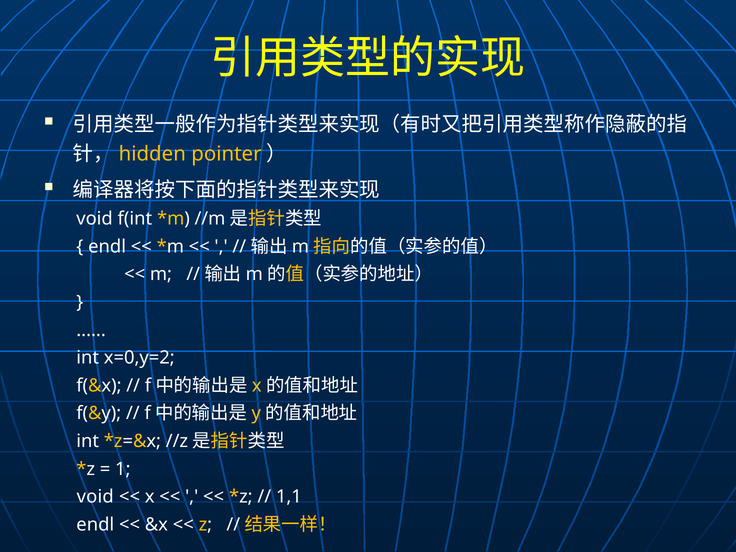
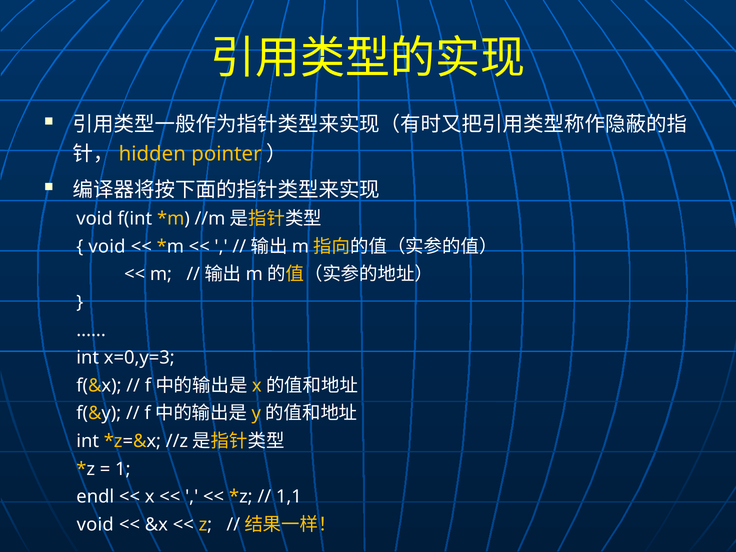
endl at (107, 247): endl -> void
x=0,y=2: x=0,y=2 -> x=0,y=3
void at (95, 497): void -> endl
endl at (95, 525): endl -> void
